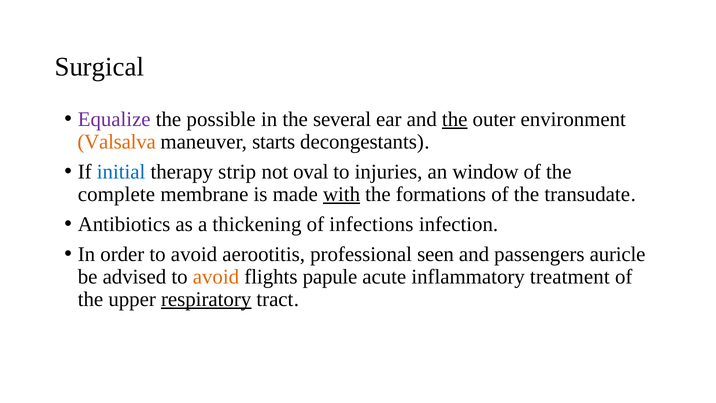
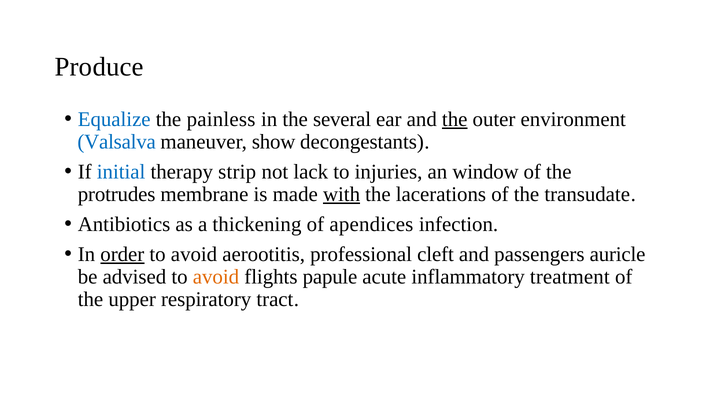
Surgical: Surgical -> Produce
Equalize colour: purple -> blue
possible: possible -> painless
Valsalva colour: orange -> blue
starts: starts -> show
oval: oval -> lack
complete: complete -> protrudes
formations: formations -> lacerations
infections: infections -> apendices
order underline: none -> present
seen: seen -> cleft
respiratory underline: present -> none
